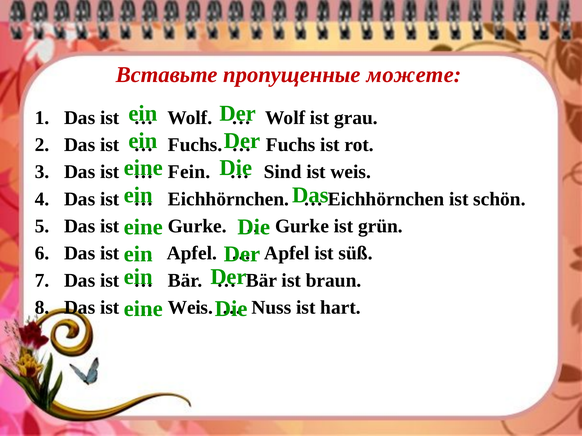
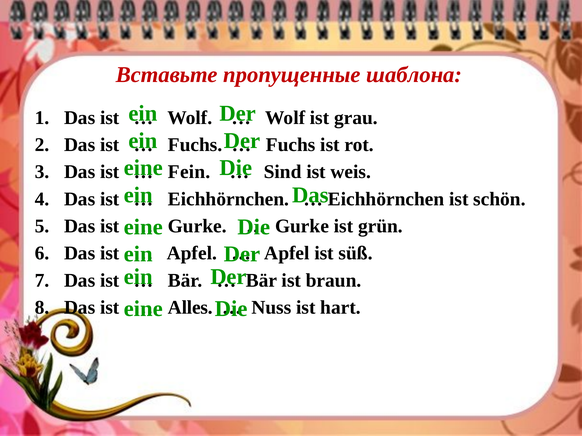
можете: можете -> шаблона
Weis at (190, 308): Weis -> Alles
